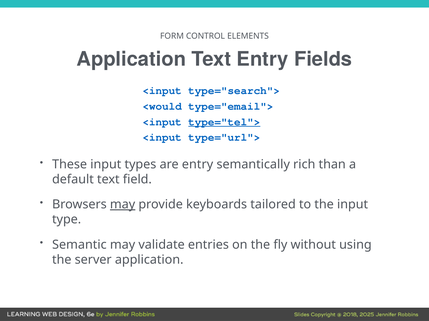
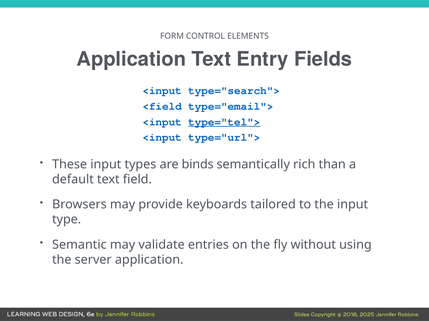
<would: <would -> <field
are entry: entry -> binds
may at (123, 205) underline: present -> none
